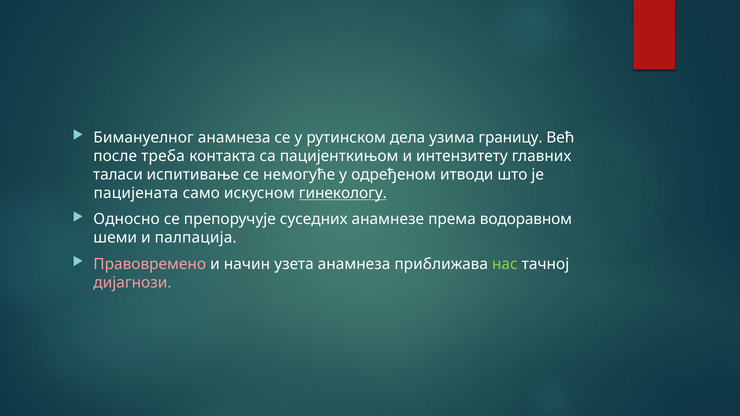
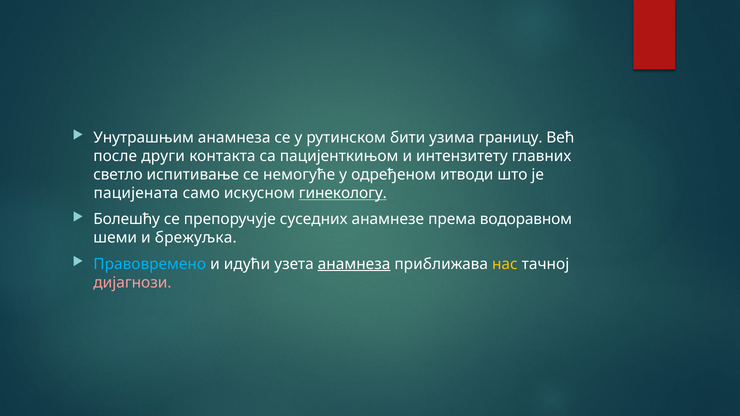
Бимануелног: Бимануелног -> Унутрашњим
дела: дела -> бити
треба: треба -> други
таласи: таласи -> светло
Односно: Односно -> Болешћу
палпација: палпација -> брежуљка
Правовремено colour: pink -> light blue
начин: начин -> идући
анамнеза at (354, 264) underline: none -> present
нас colour: light green -> yellow
